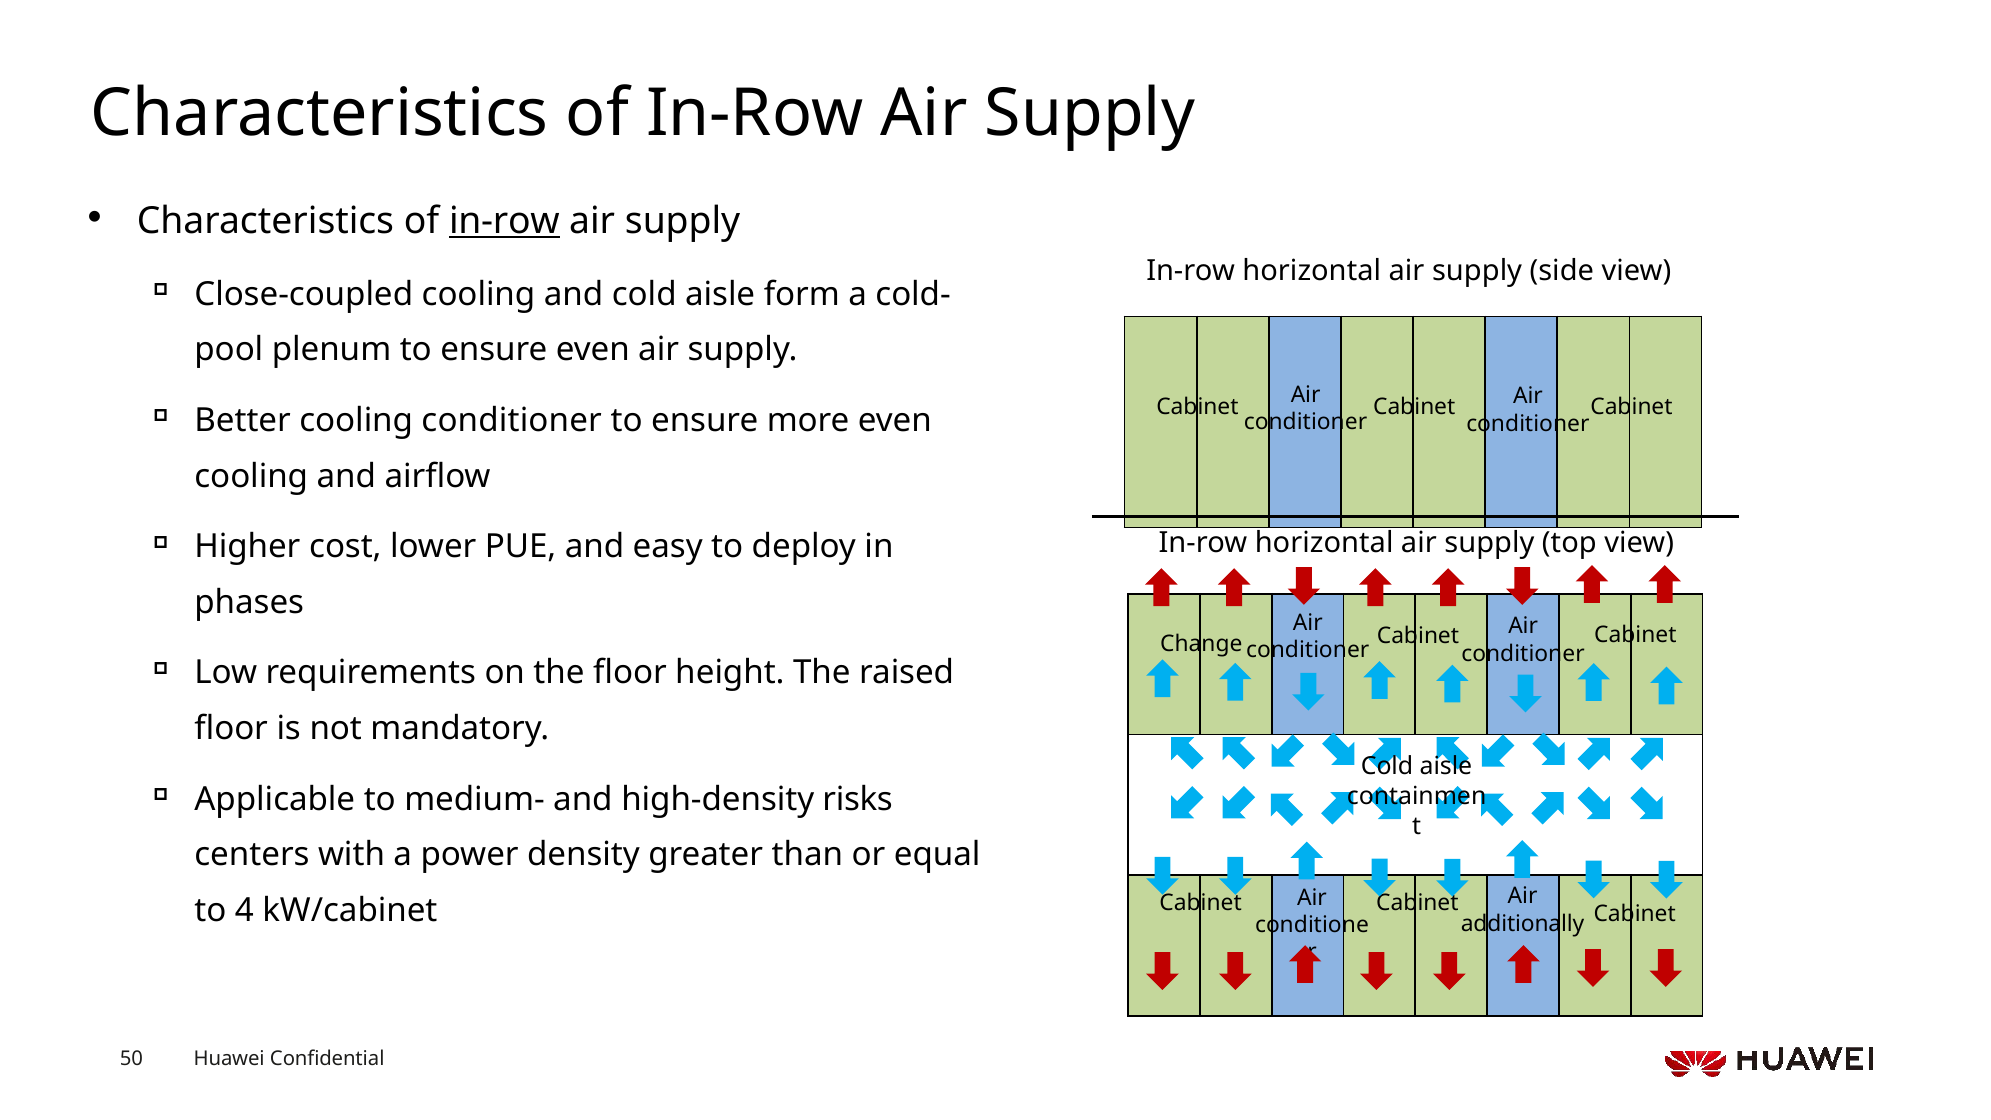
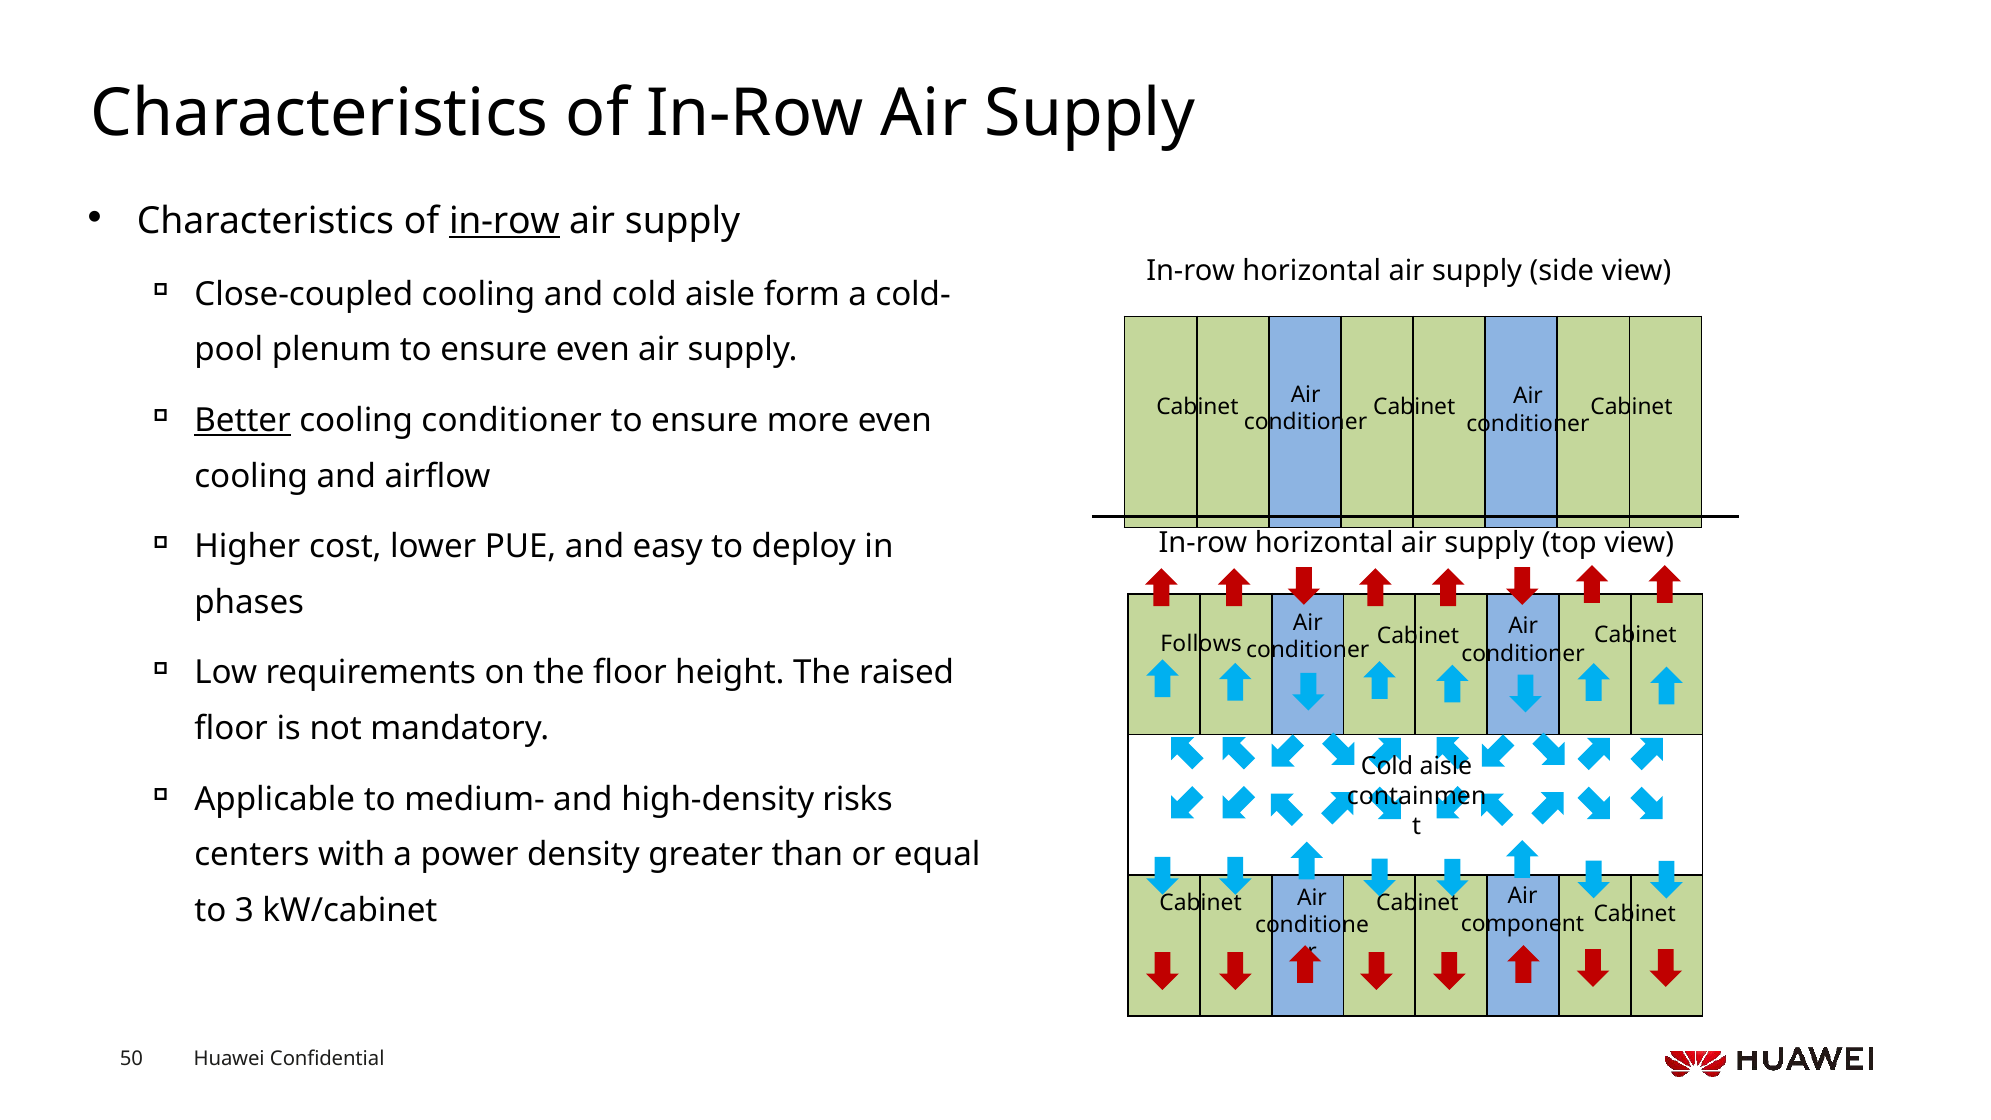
Better underline: none -> present
Change: Change -> Follows
4: 4 -> 3
additionally: additionally -> component
